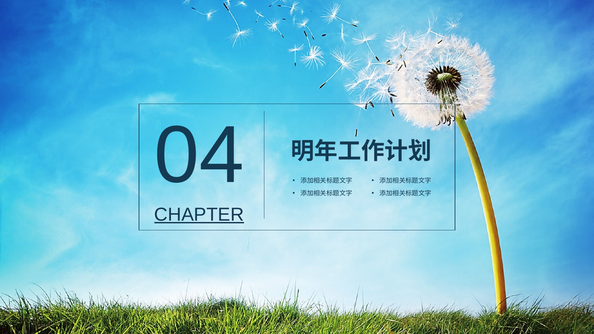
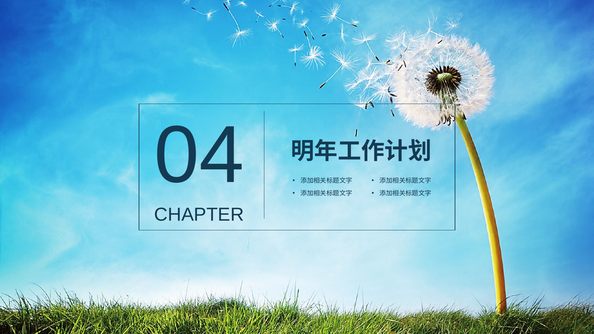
CHAPTER underline: present -> none
